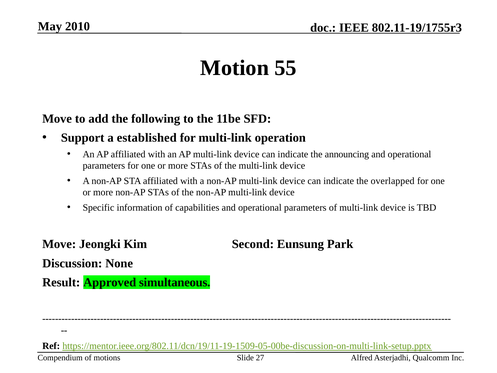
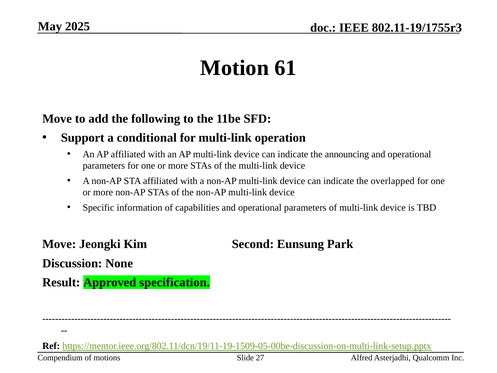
2010: 2010 -> 2025
55: 55 -> 61
established: established -> conditional
simultaneous: simultaneous -> specification
